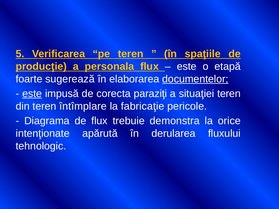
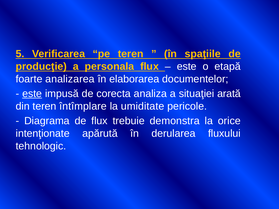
sugerează: sugerează -> analizarea
documentelor underline: present -> none
paraziţi: paraziţi -> analiza
situaţiei teren: teren -> arată
fabricaţie: fabricaţie -> umiditate
